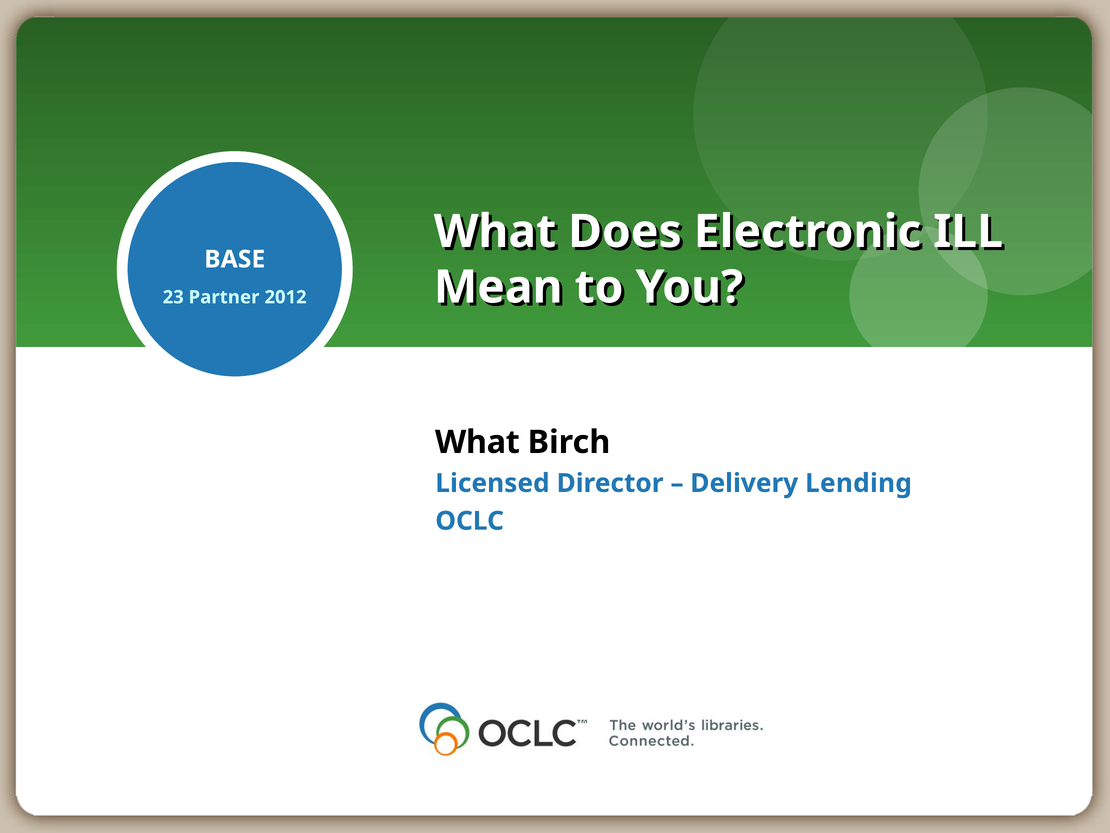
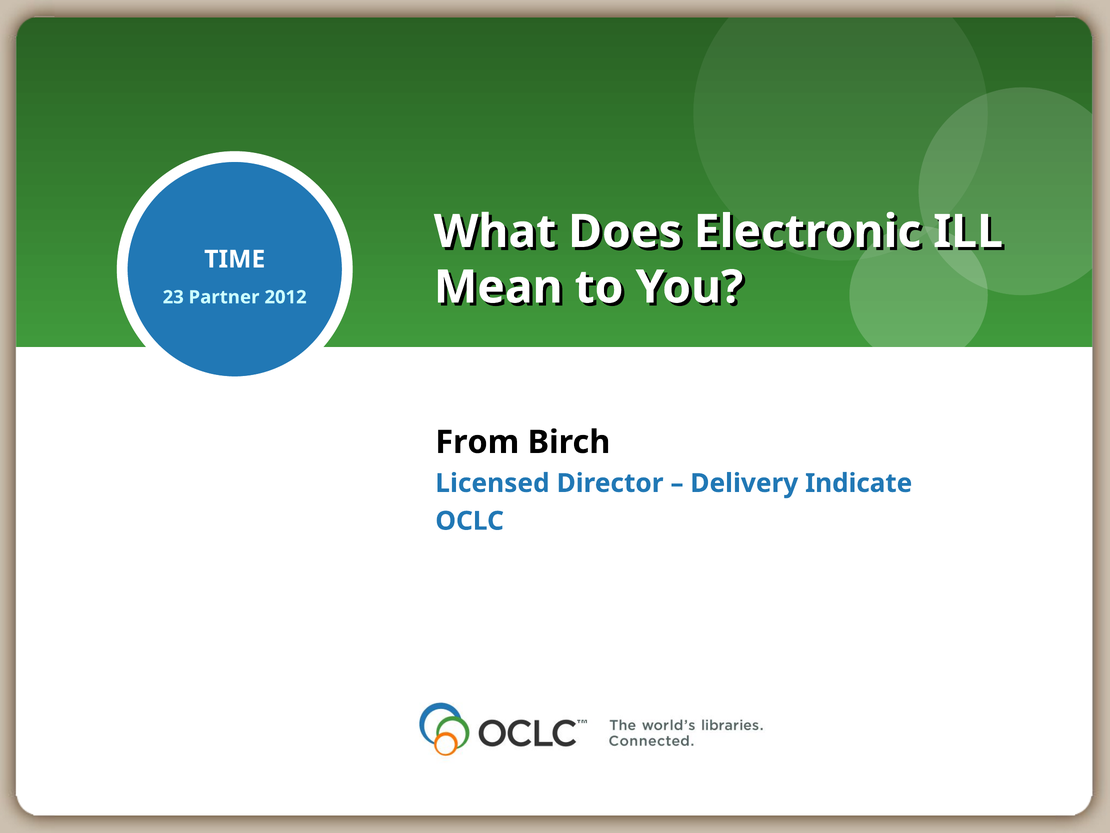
BASE: BASE -> TIME
What at (477, 442): What -> From
Lending: Lending -> Indicate
